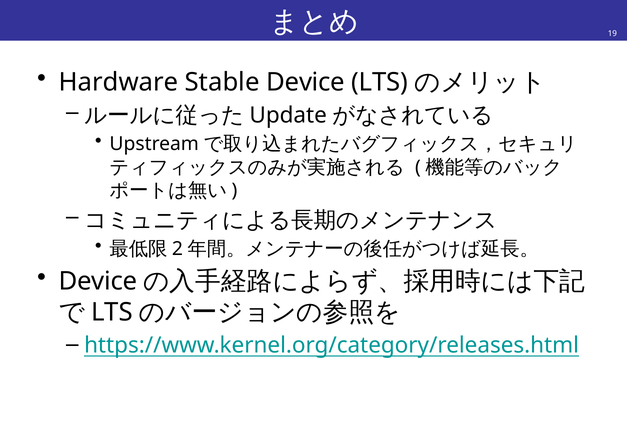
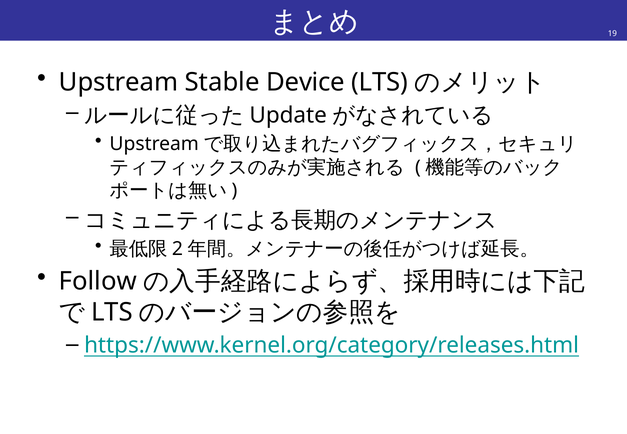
Hardware at (118, 82): Hardware -> Upstream
Device at (98, 282): Device -> Follow
